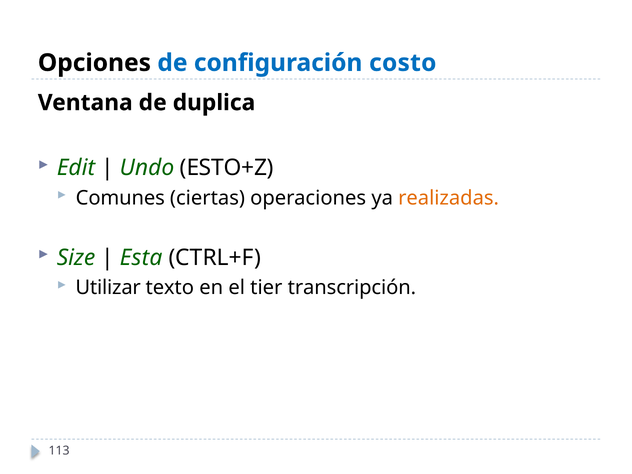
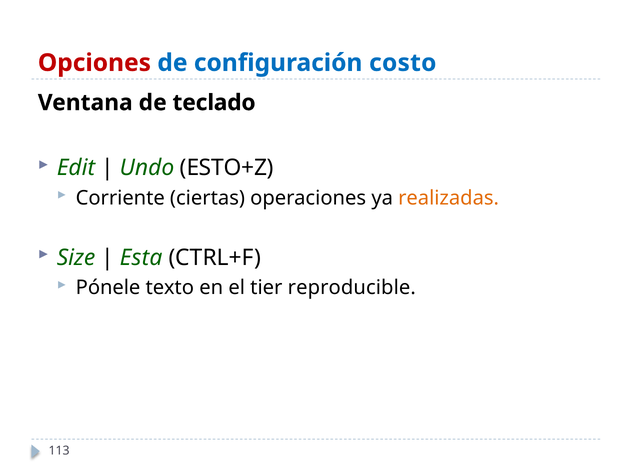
Opciones colour: black -> red
duplica: duplica -> teclado
Comunes: Comunes -> Corriente
Utilizar: Utilizar -> Pónele
transcripción: transcripción -> reproducible
